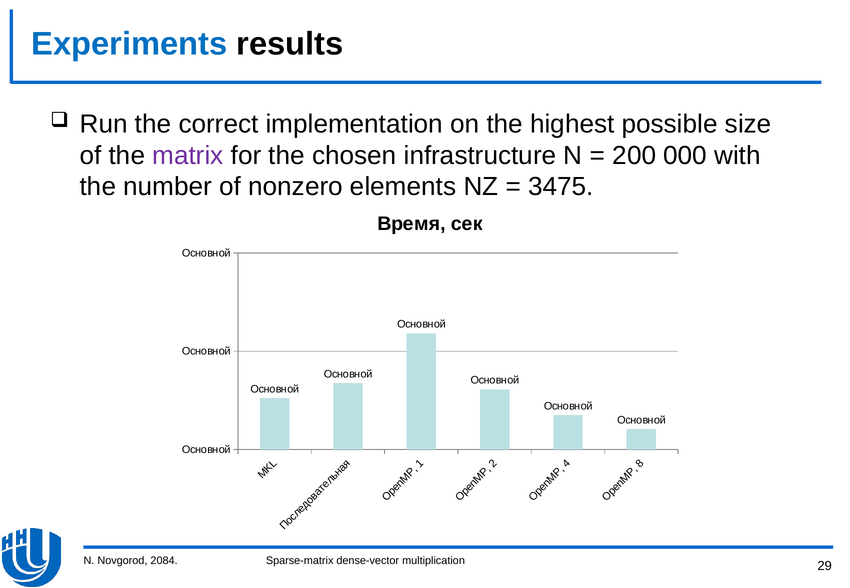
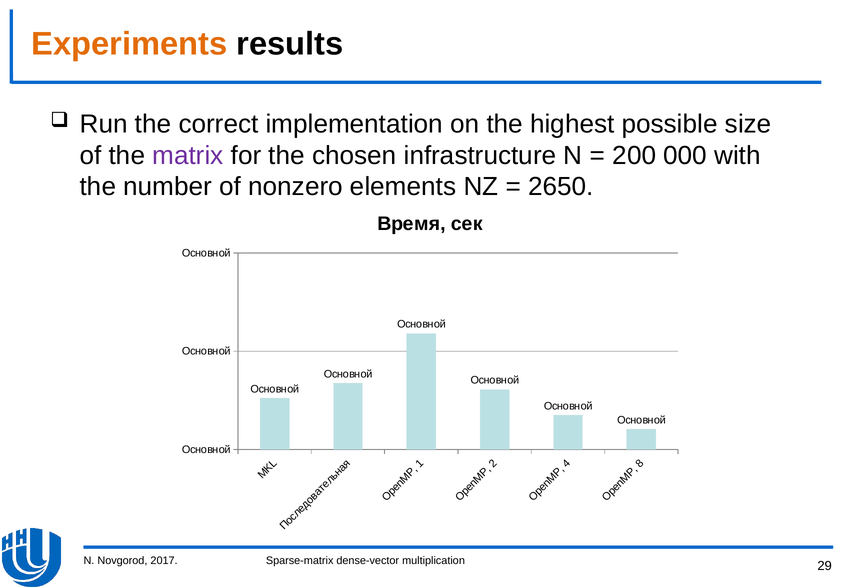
Experiments colour: blue -> orange
3475: 3475 -> 2650
2084: 2084 -> 2017
